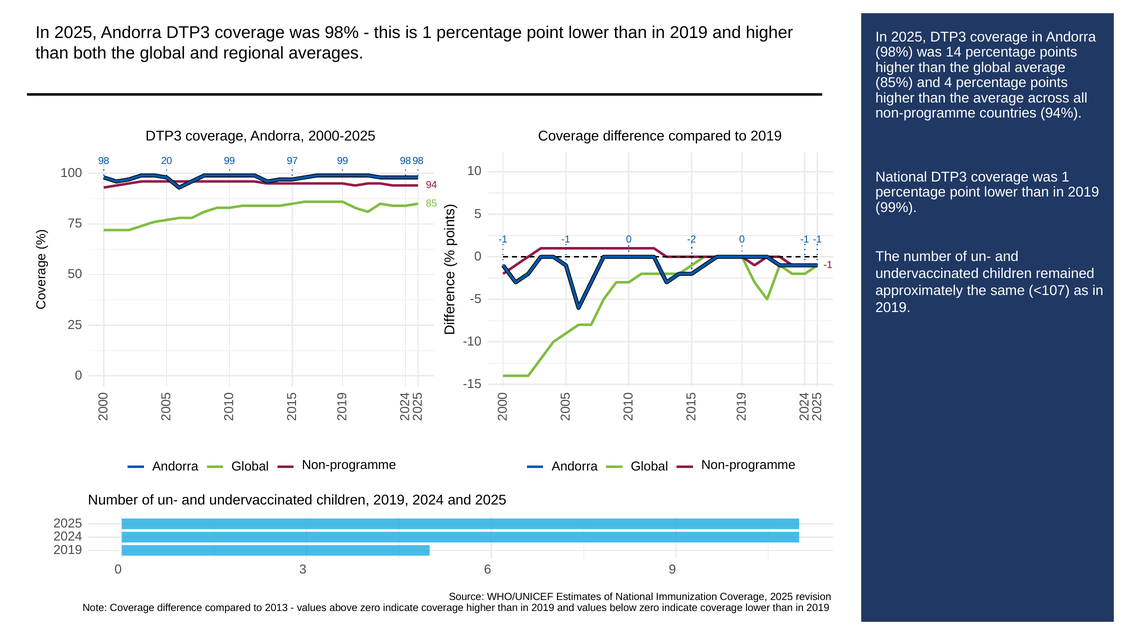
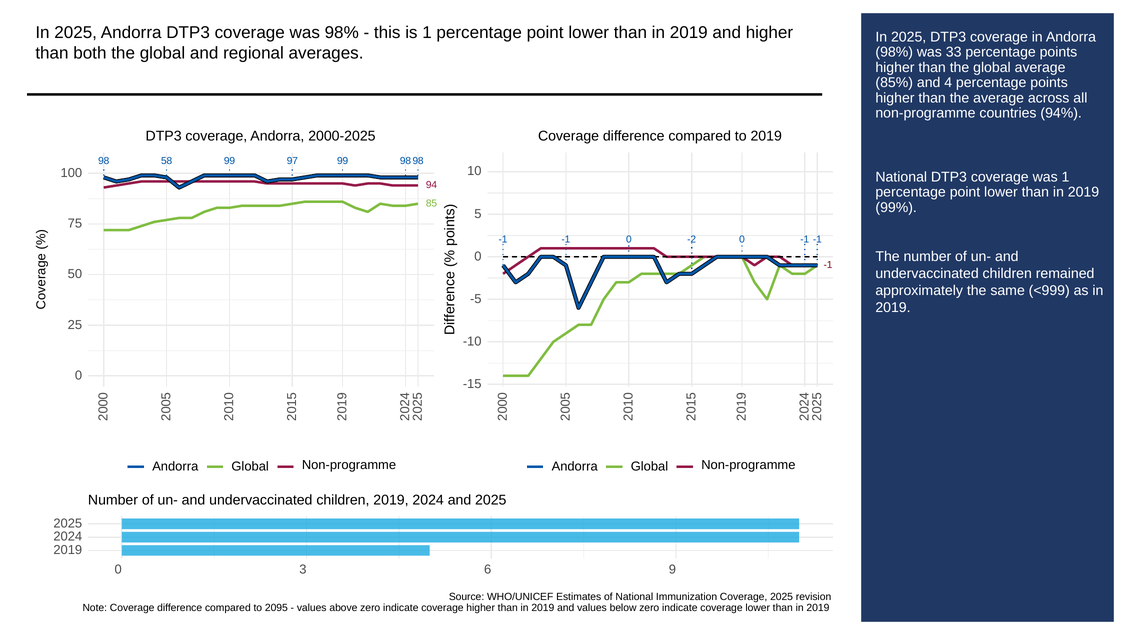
14: 14 -> 33
20: 20 -> 58
<107: <107 -> <999
2013: 2013 -> 2095
